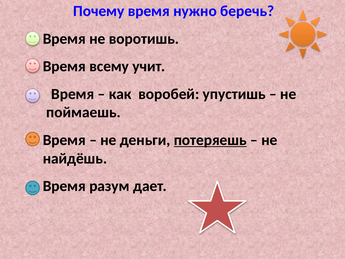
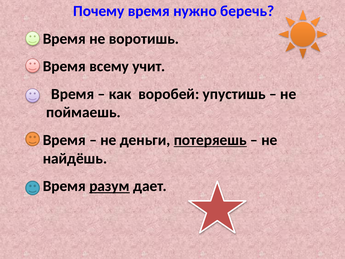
разум underline: none -> present
